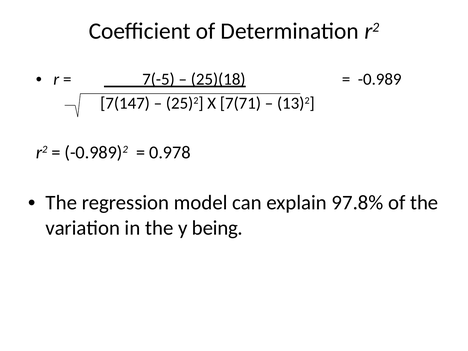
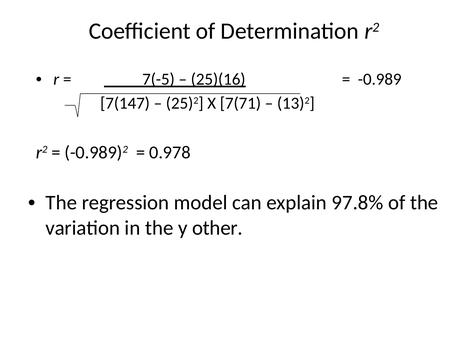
25)(18: 25)(18 -> 25)(16
being: being -> other
